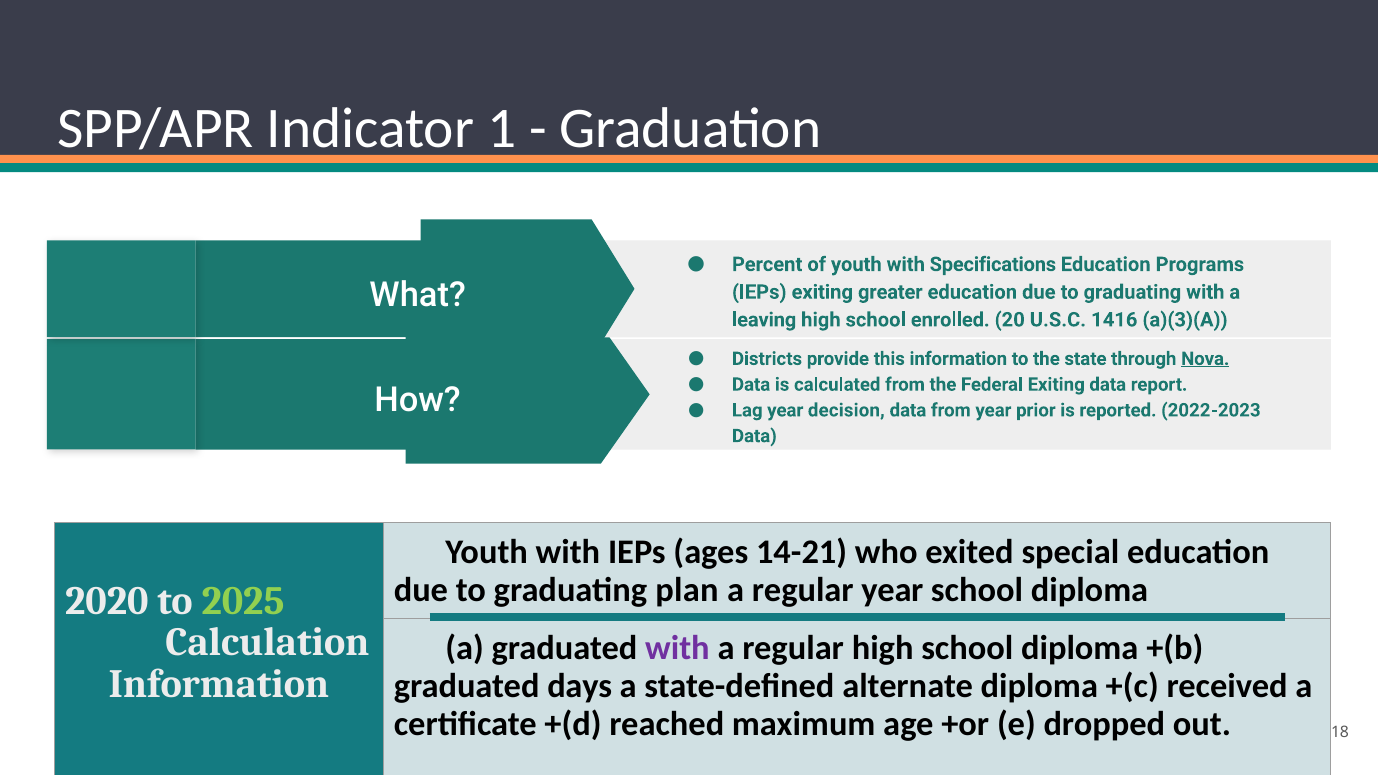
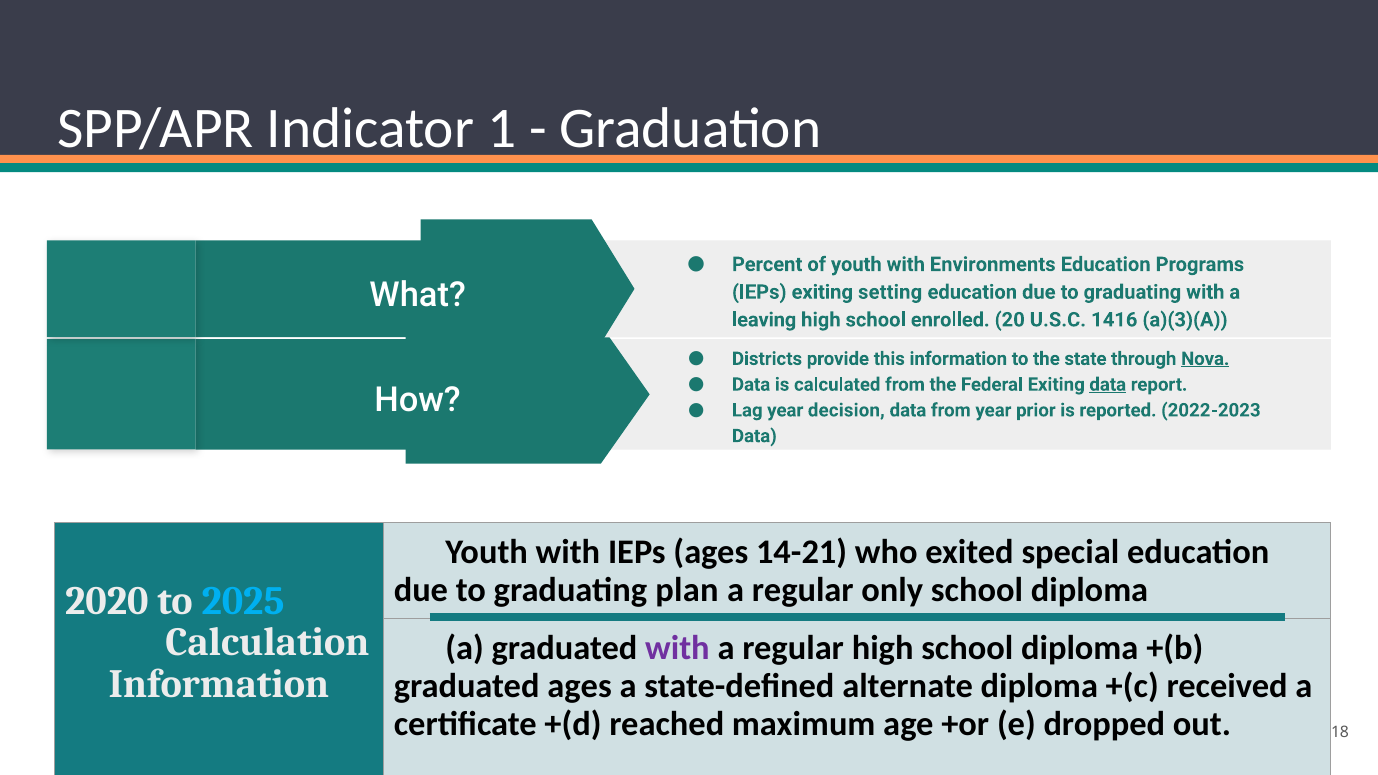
Specifications: Specifications -> Environments
greater: greater -> setting
data at (1108, 385) underline: none -> present
regular year: year -> only
2025 colour: light green -> light blue
graduated days: days -> ages
